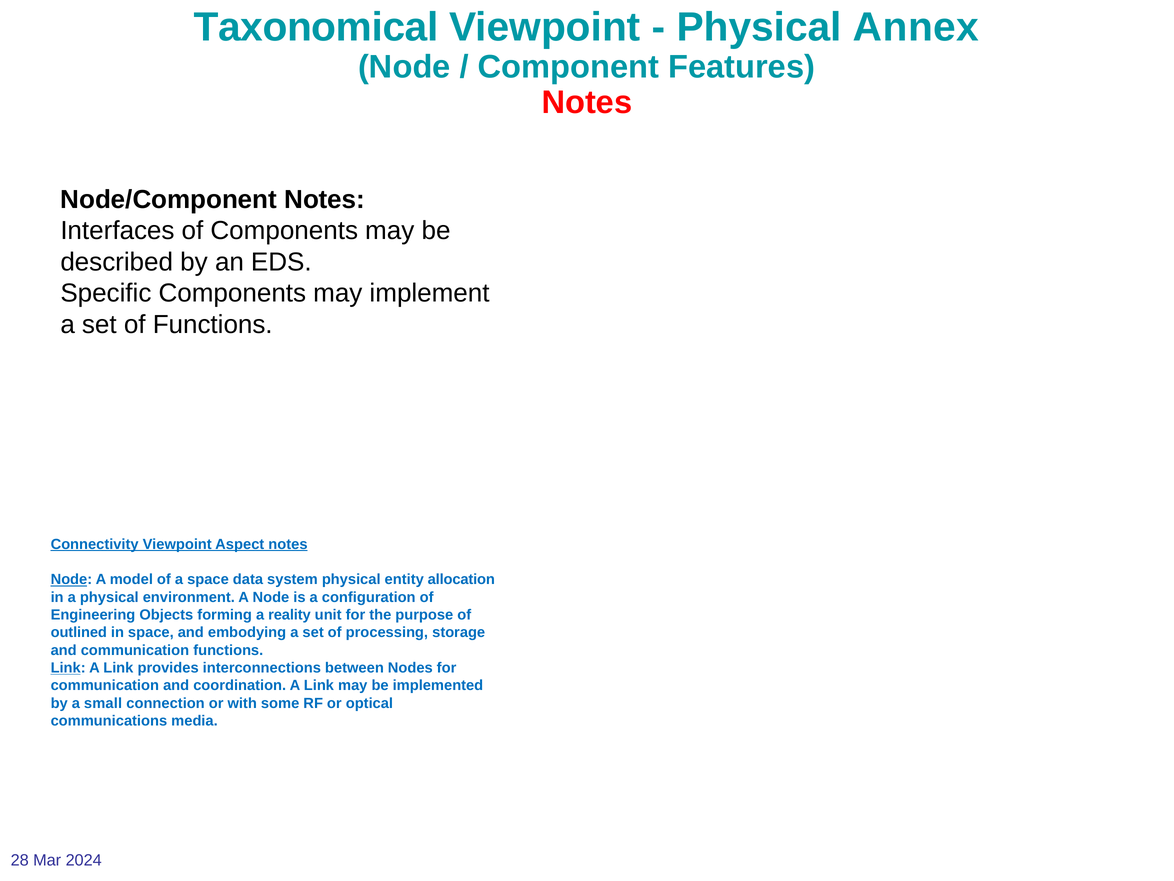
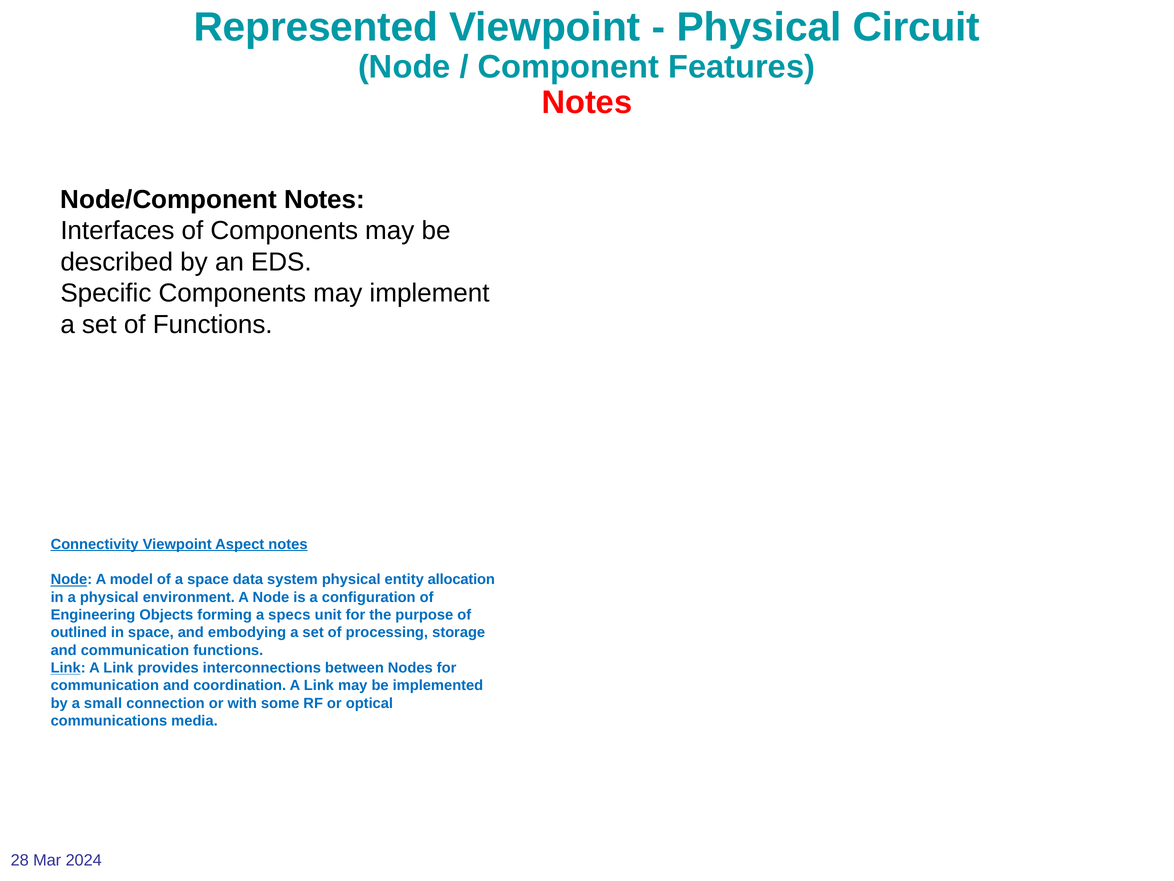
Taxonomical: Taxonomical -> Represented
Annex: Annex -> Circuit
reality: reality -> specs
